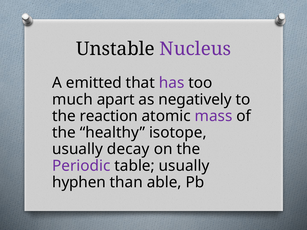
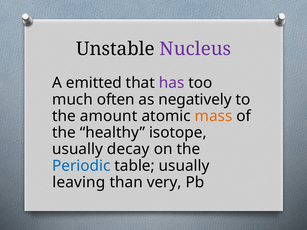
apart: apart -> often
reaction: reaction -> amount
mass colour: purple -> orange
Periodic colour: purple -> blue
hyphen: hyphen -> leaving
able: able -> very
